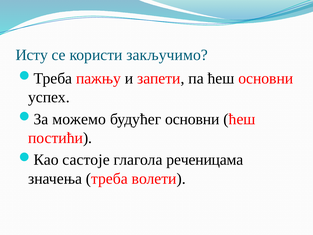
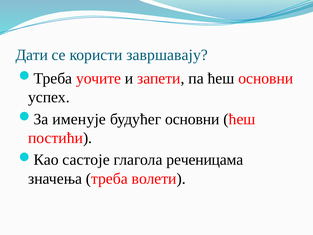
Исту: Исту -> Дати
закључимо: закључимо -> завршавају
пажњу: пажњу -> уочите
можемо: можемо -> именује
